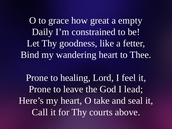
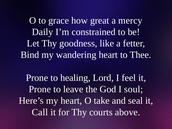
empty: empty -> mercy
lead: lead -> soul
